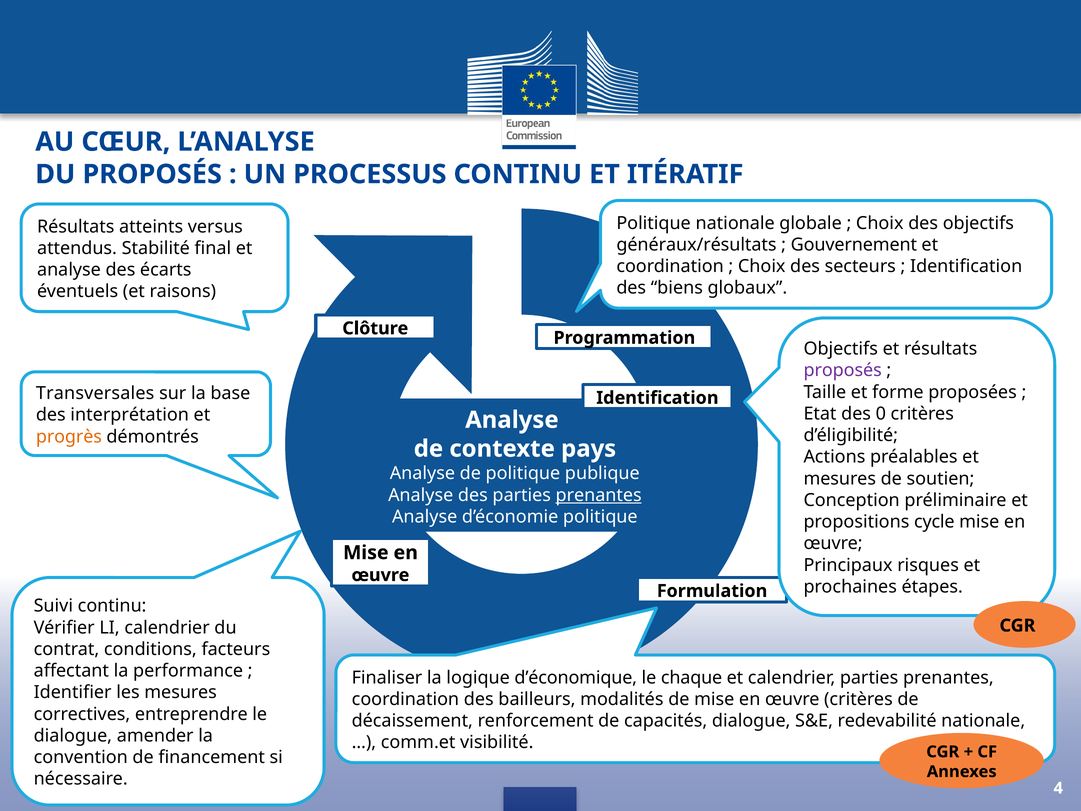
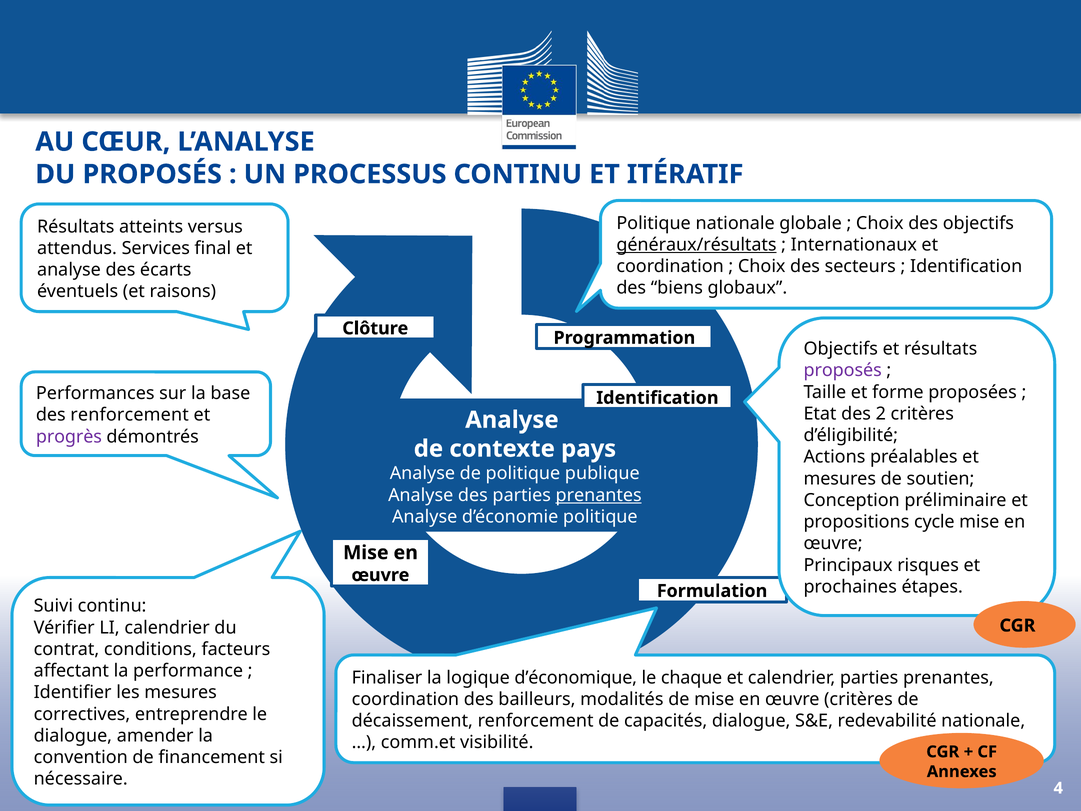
généraux/résultats underline: none -> present
Gouvernement: Gouvernement -> Internationaux
Stabilité: Stabilité -> Services
Transversales: Transversales -> Performances
0: 0 -> 2
des interprétation: interprétation -> renforcement
progrès colour: orange -> purple
